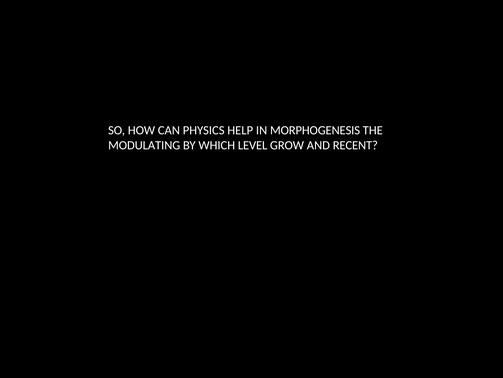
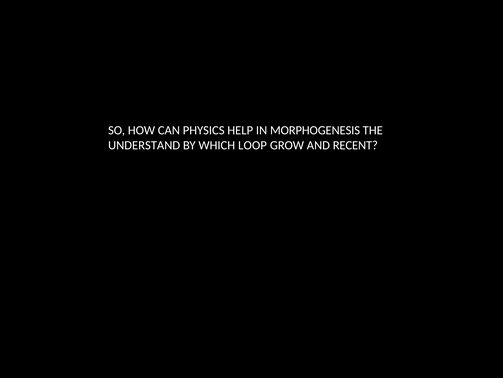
MODULATING: MODULATING -> UNDERSTAND
LEVEL: LEVEL -> LOOP
